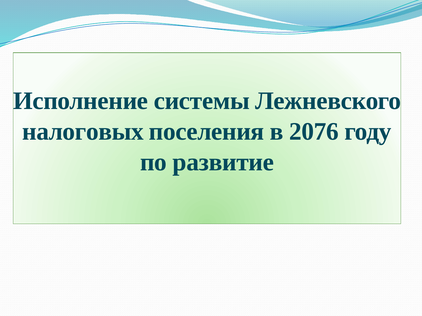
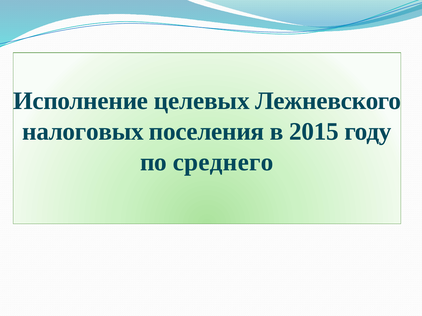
системы: системы -> целевых
2076: 2076 -> 2015
развитие: развитие -> среднего
